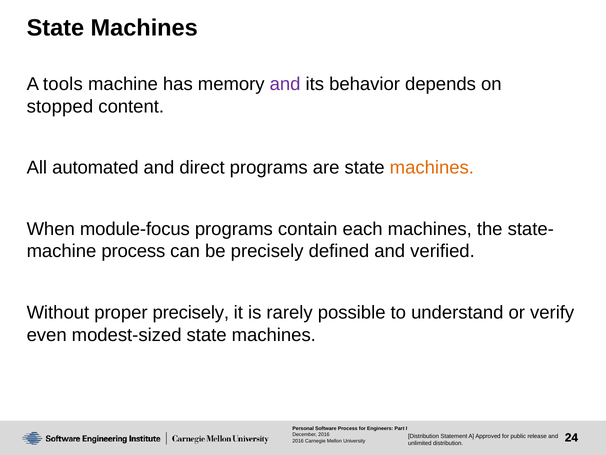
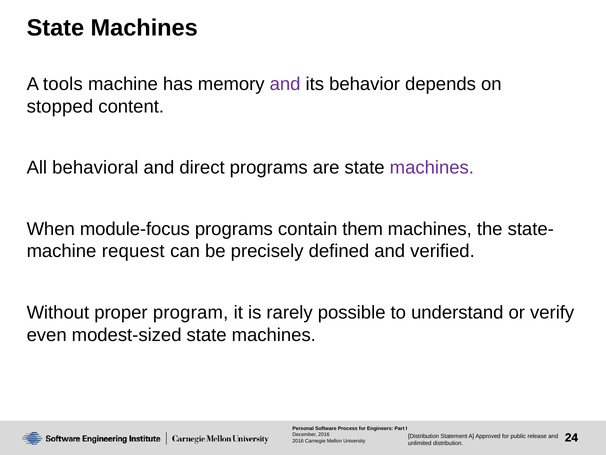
automated: automated -> behavioral
machines at (432, 168) colour: orange -> purple
each: each -> them
machine process: process -> request
proper precisely: precisely -> program
